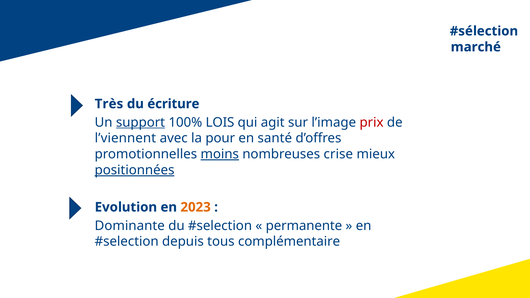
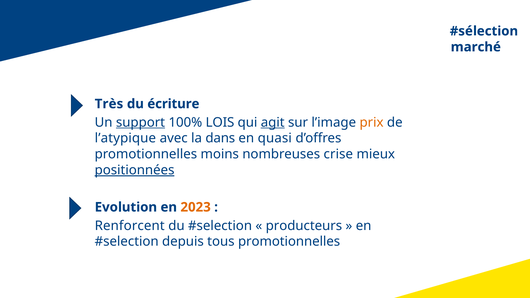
agit underline: none -> present
prix colour: red -> orange
l’viennent: l’viennent -> l’atypique
pour: pour -> dans
santé: santé -> quasi
moins underline: present -> none
Dominante: Dominante -> Renforcent
permanente: permanente -> producteurs
tous complémentaire: complémentaire -> promotionnelles
